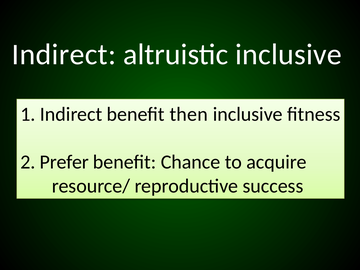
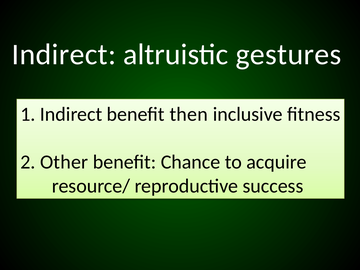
altruistic inclusive: inclusive -> gestures
Prefer: Prefer -> Other
